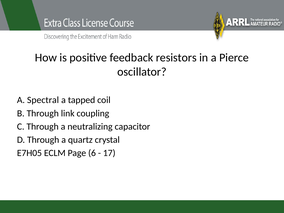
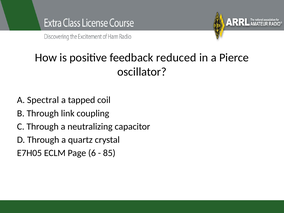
resistors: resistors -> reduced
17: 17 -> 85
